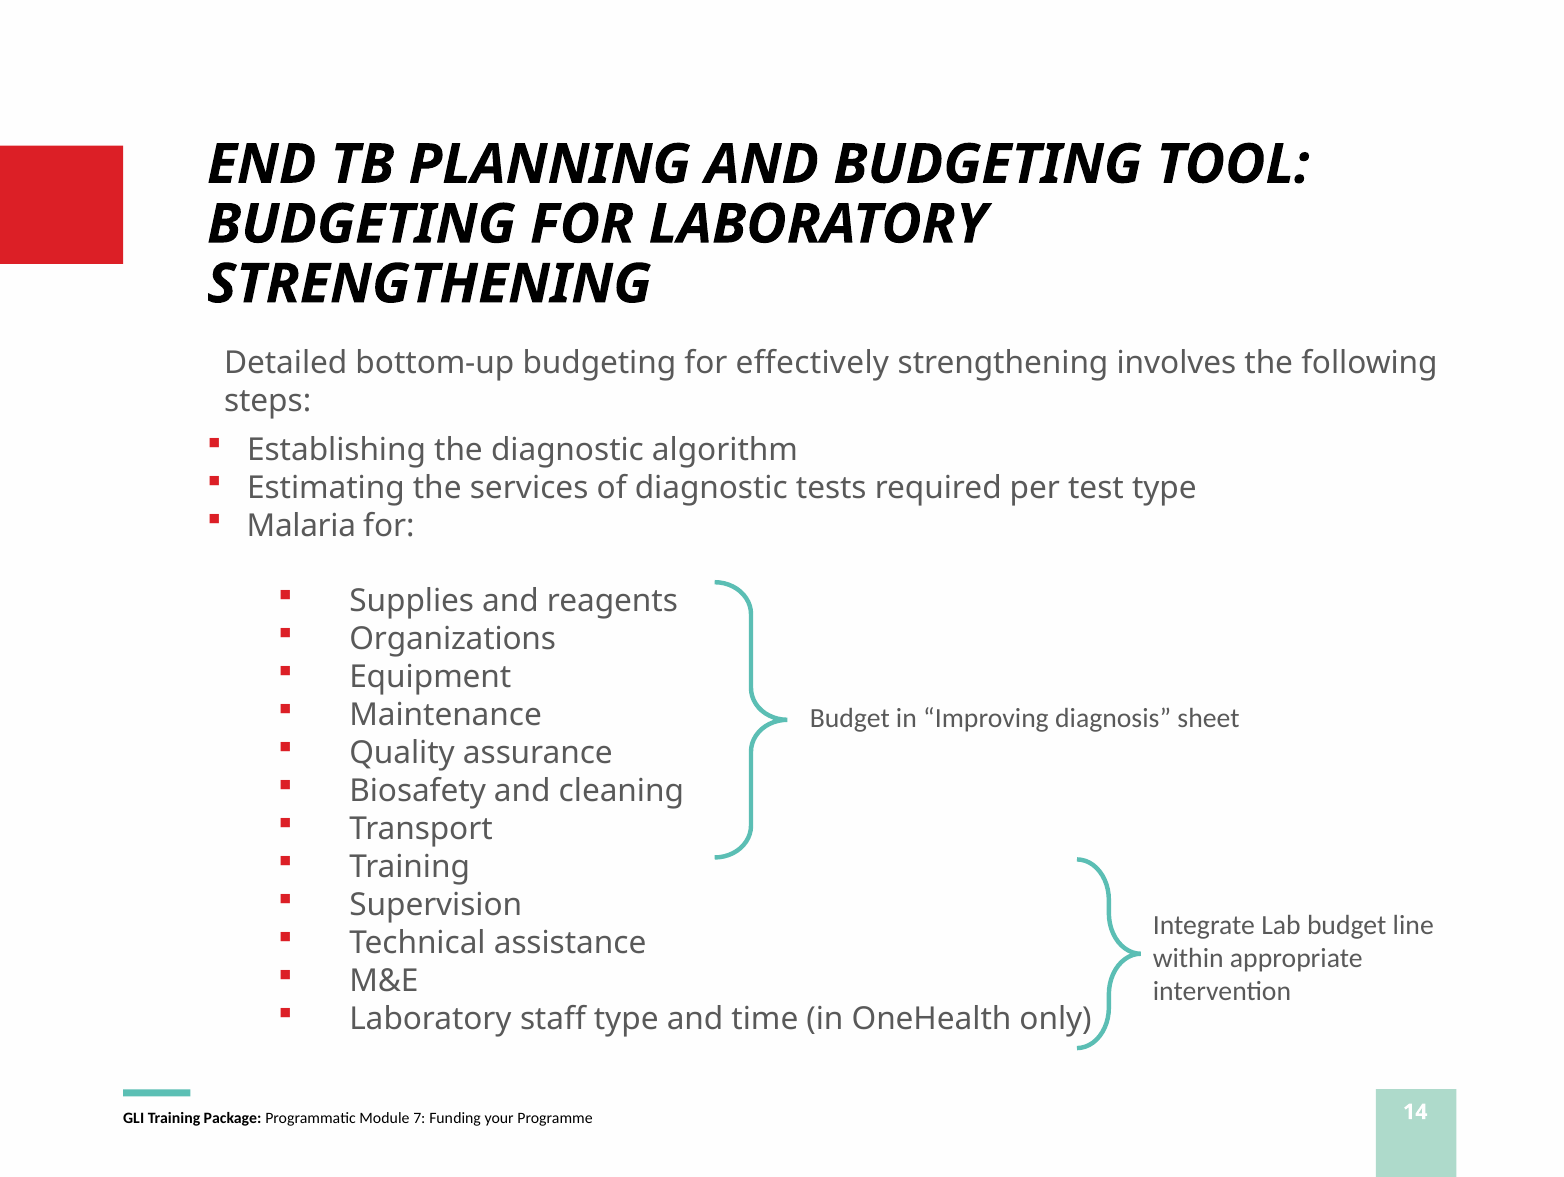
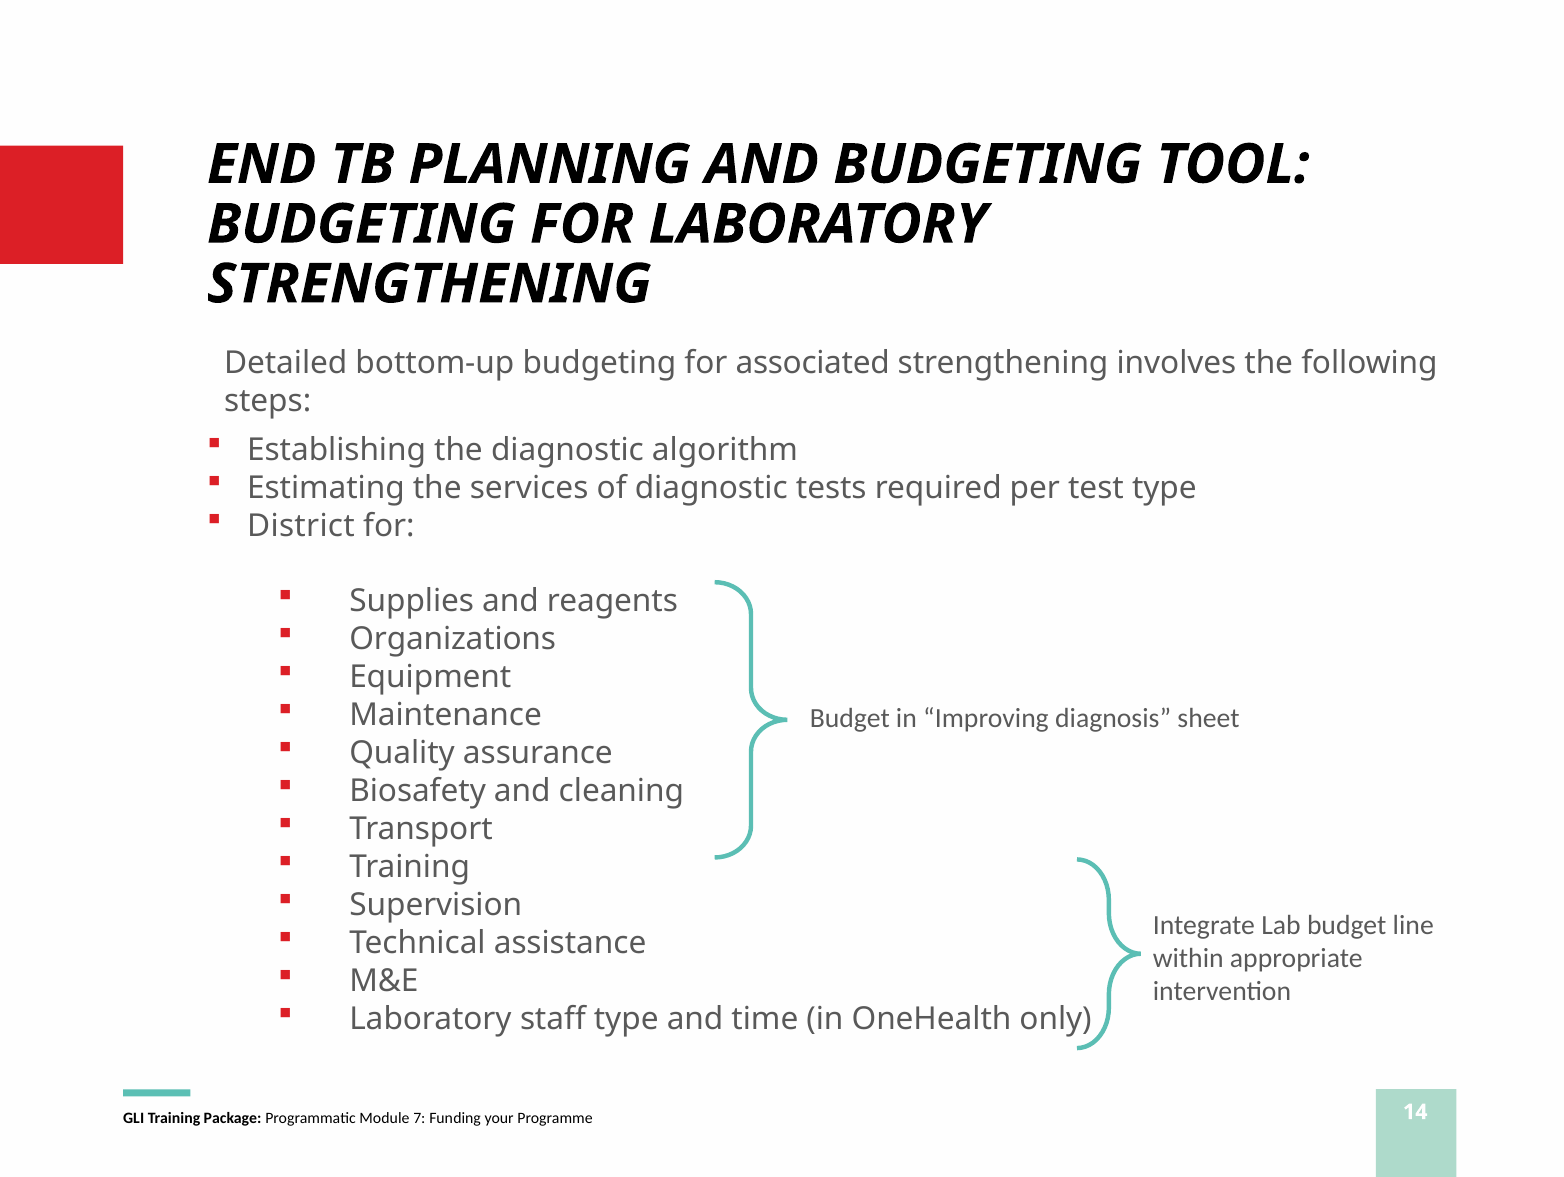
effectively: effectively -> associated
Malaria: Malaria -> District
